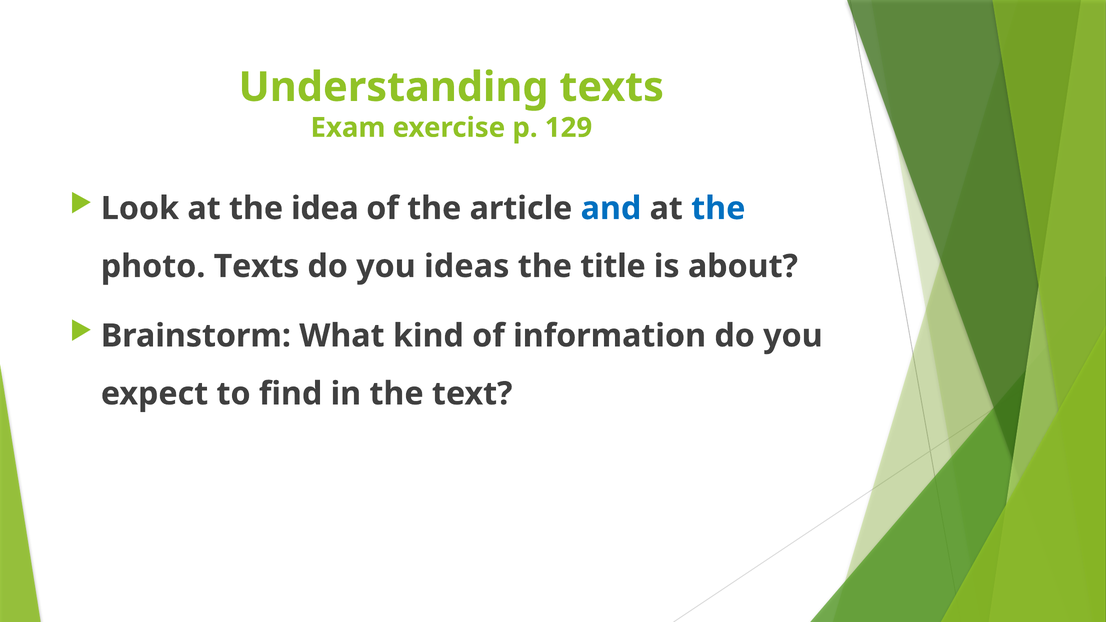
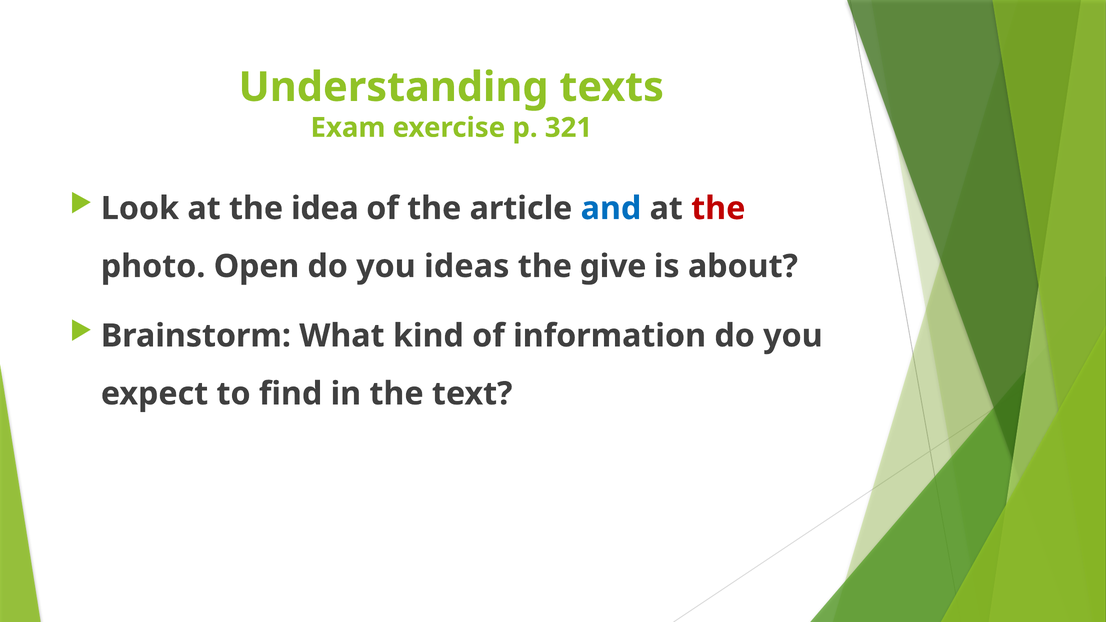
129: 129 -> 321
the at (718, 208) colour: blue -> red
photo Texts: Texts -> Open
title: title -> give
